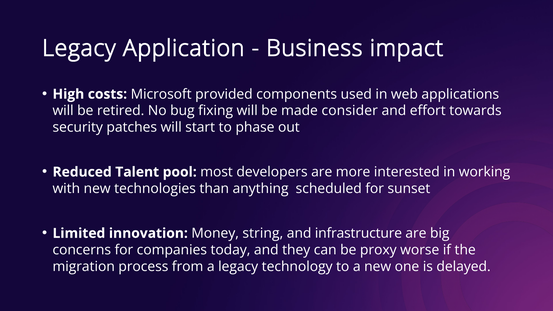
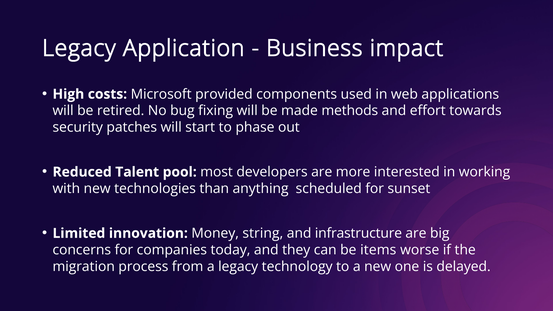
consider: consider -> methods
proxy: proxy -> items
